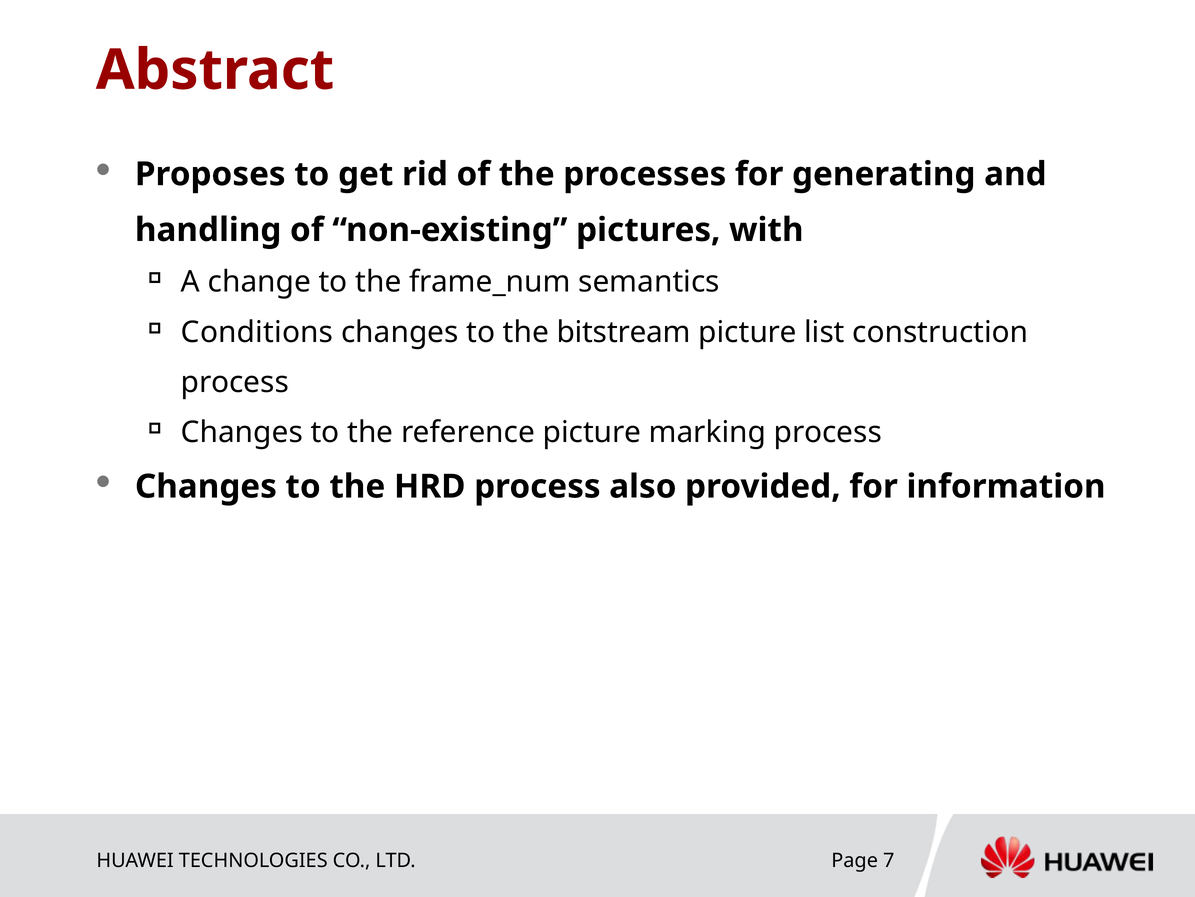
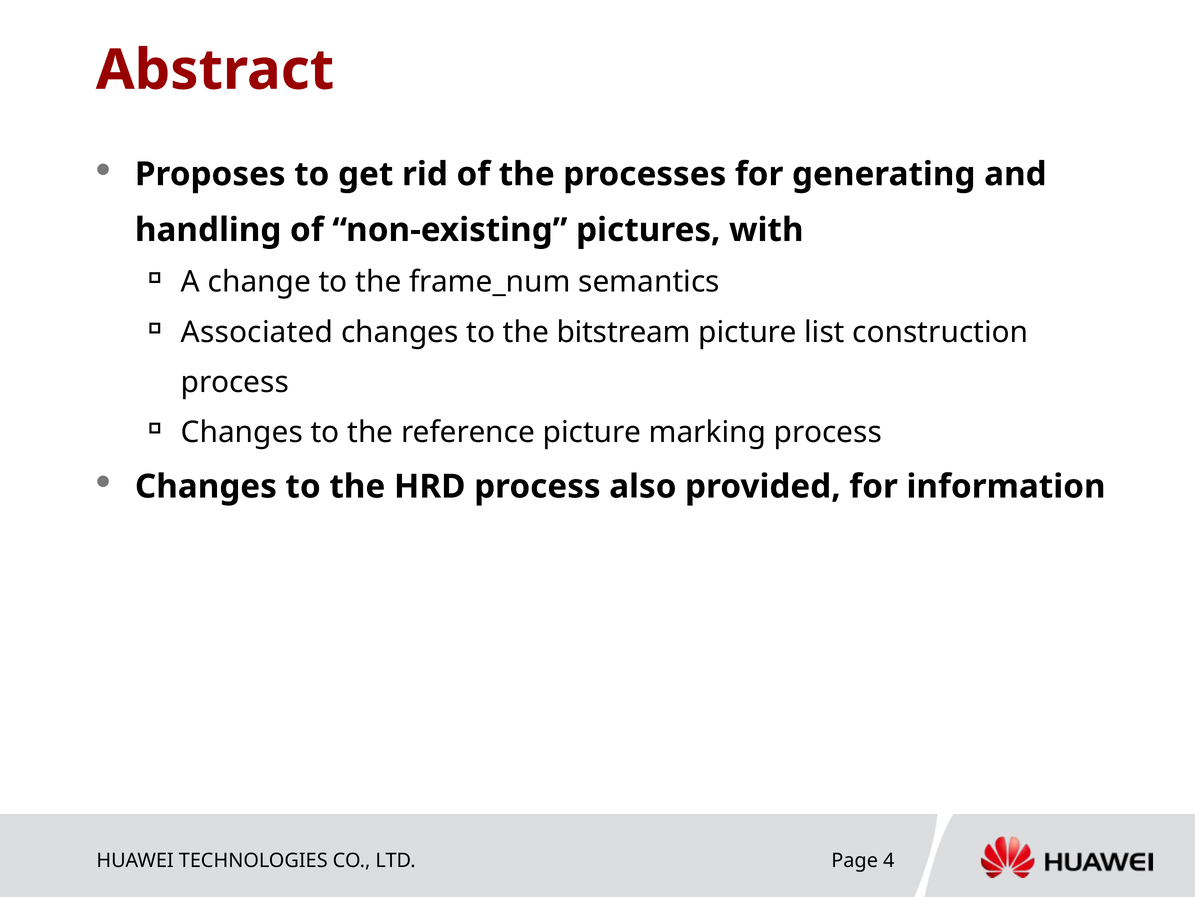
Conditions: Conditions -> Associated
7: 7 -> 4
